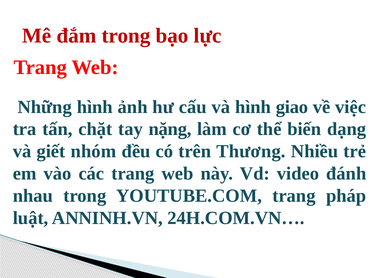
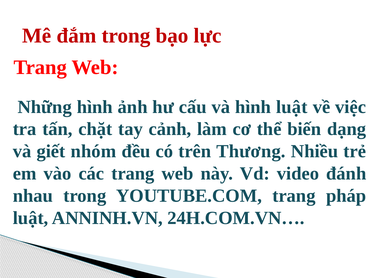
hình giao: giao -> luật
nặng: nặng -> cảnh
